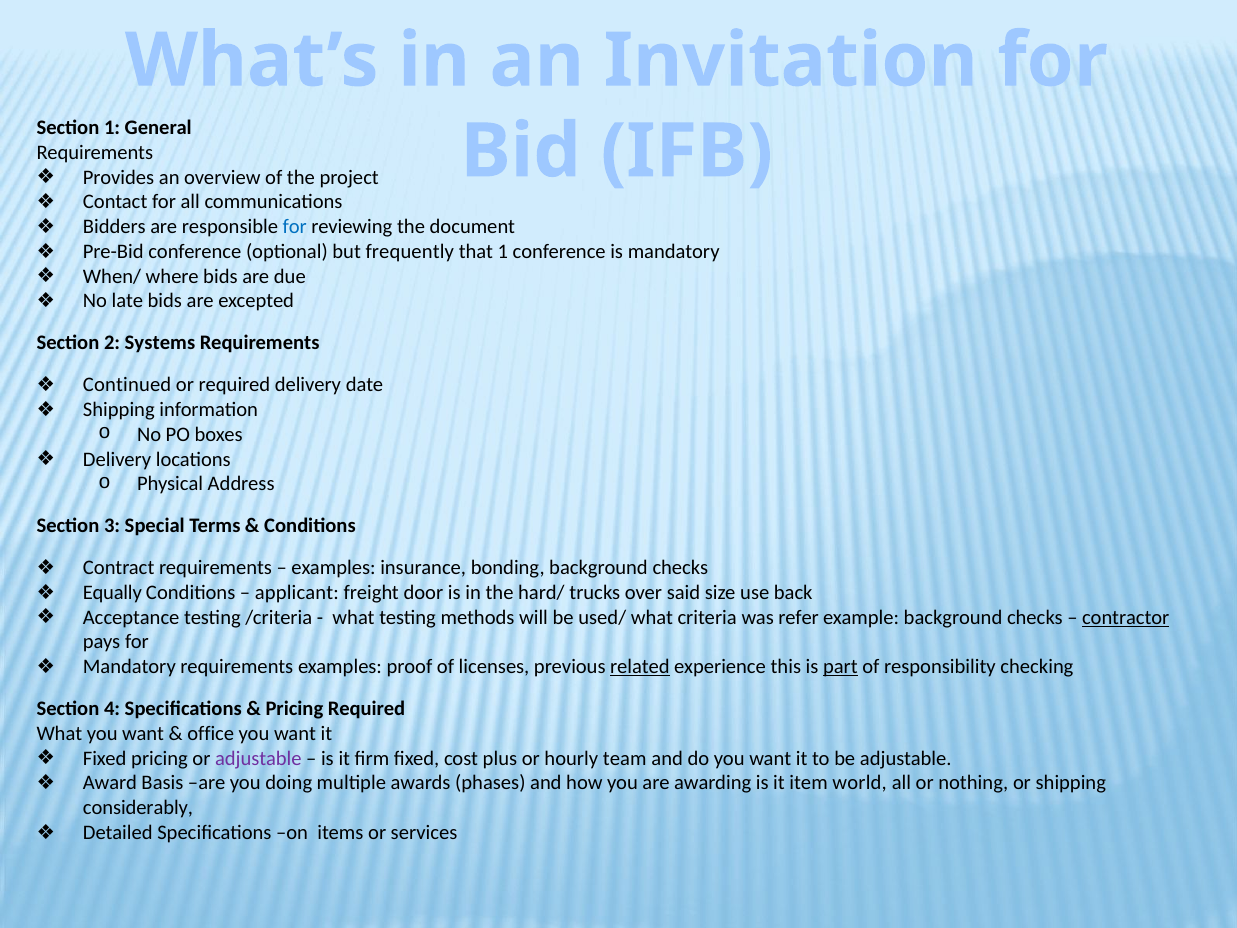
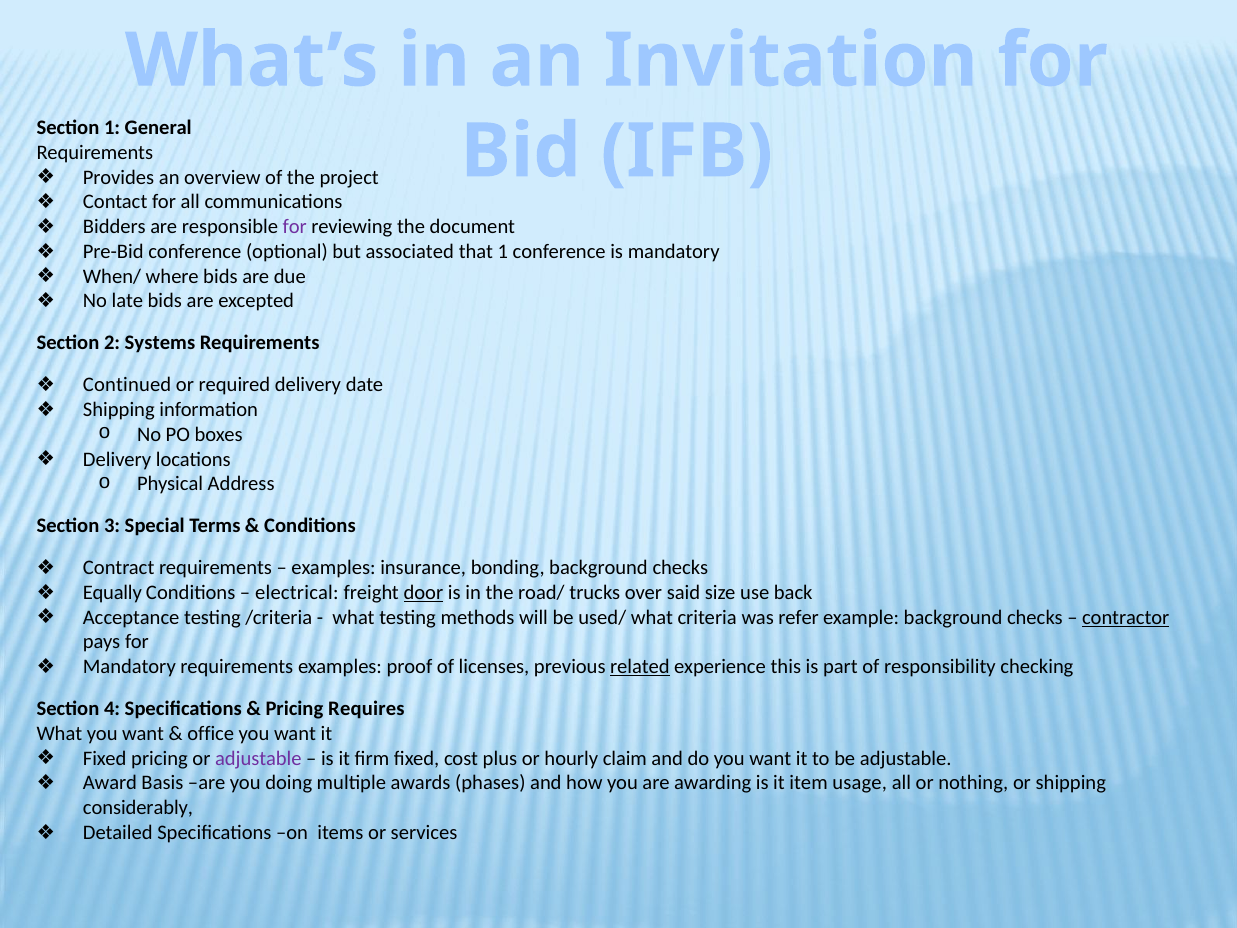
for at (295, 227) colour: blue -> purple
frequently: frequently -> associated
applicant: applicant -> electrical
door underline: none -> present
hard/: hard/ -> road/
part underline: present -> none
Pricing Required: Required -> Requires
team: team -> claim
world: world -> usage
